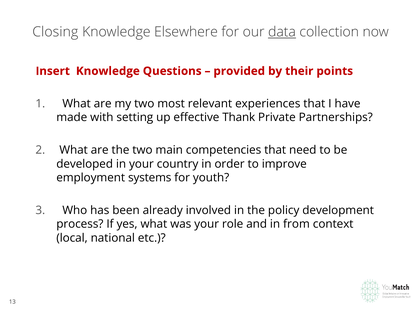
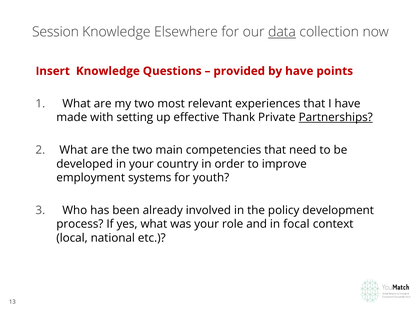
Closing: Closing -> Session
by their: their -> have
Partnerships underline: none -> present
from: from -> focal
